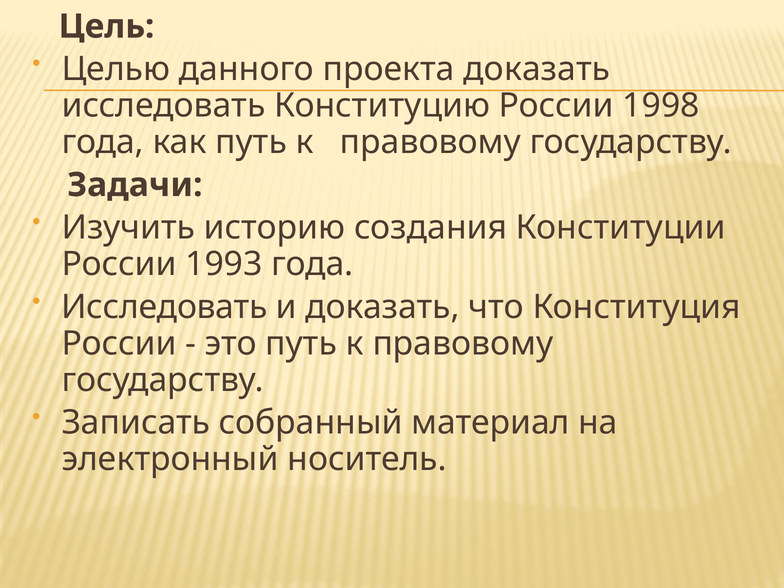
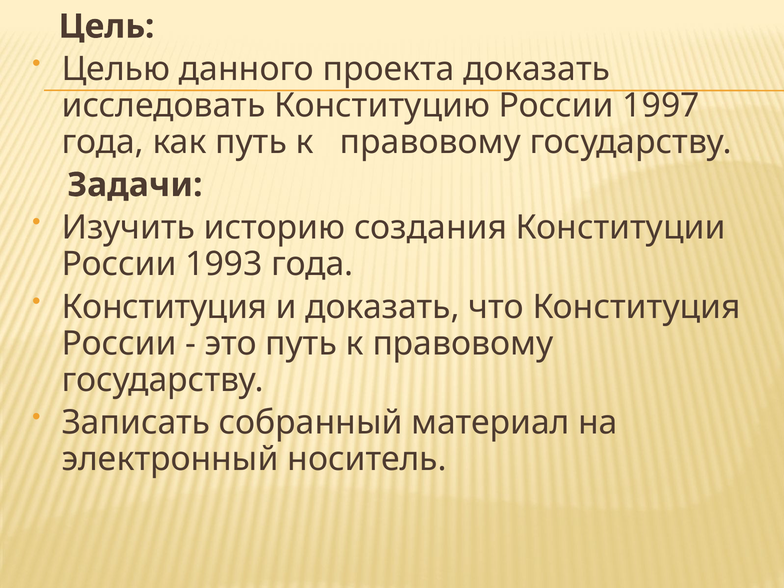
1998: 1998 -> 1997
Исследовать at (164, 307): Исследовать -> Конституция
